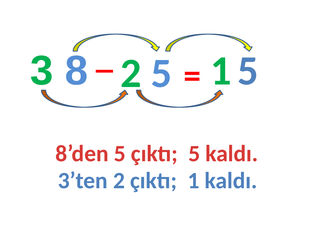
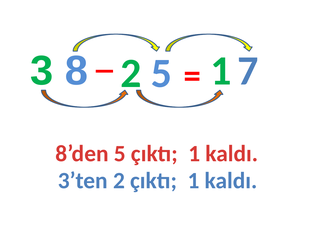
5 at (248, 71): 5 -> 7
5 çıktı 5: 5 -> 1
